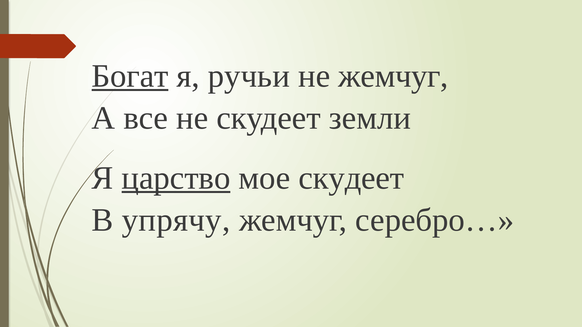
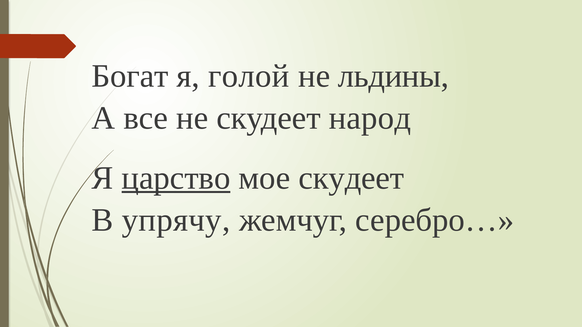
Богат underline: present -> none
ручьи: ручьи -> голой
не жемчуг: жемчуг -> льдины
земли: земли -> народ
